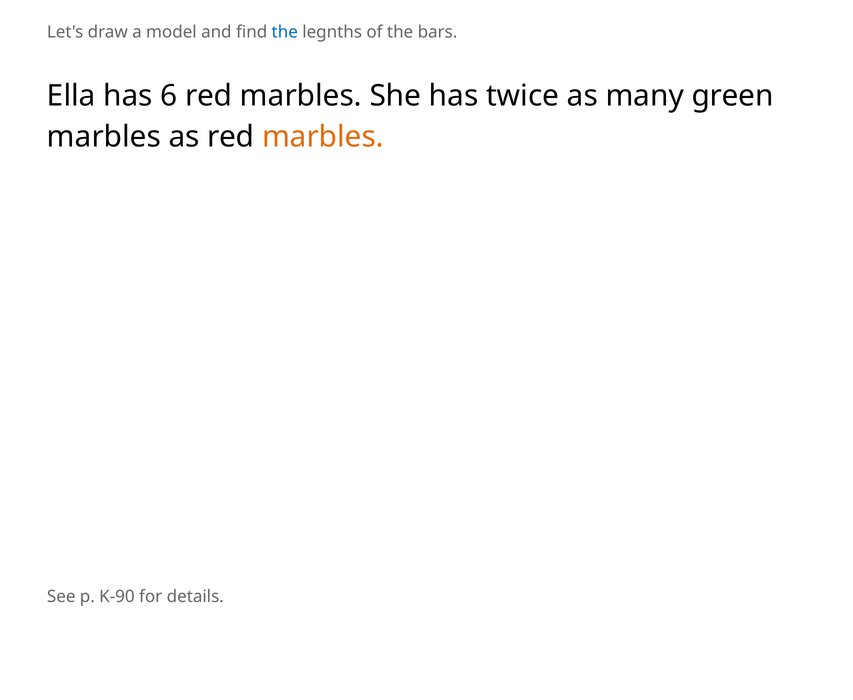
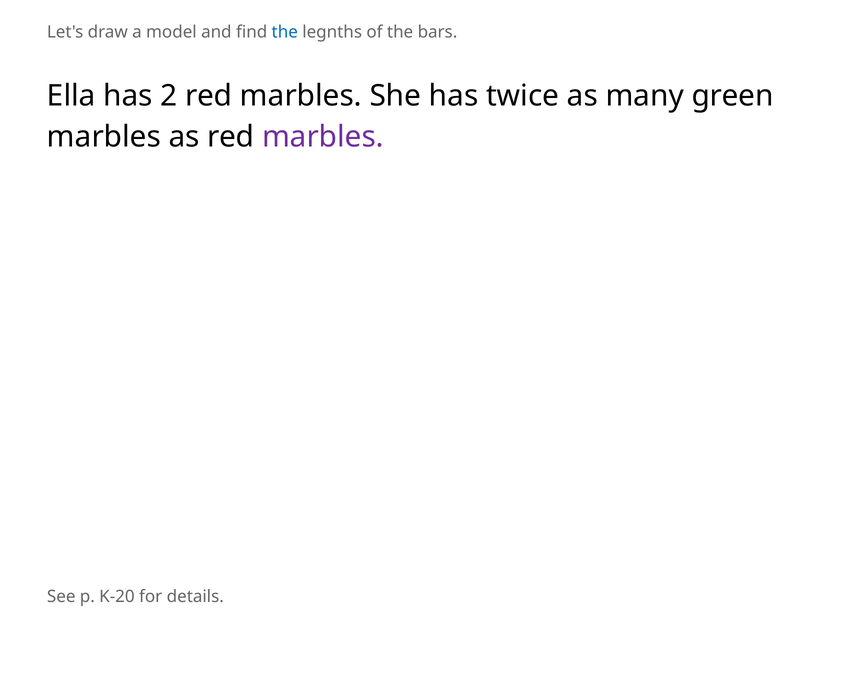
6: 6 -> 2
marbles at (323, 137) colour: orange -> purple
K-90: K-90 -> K-20
